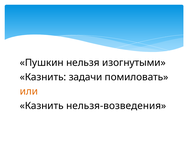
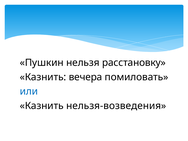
изогнутыми: изогнутыми -> расстановку
задачи: задачи -> вечера
или colour: orange -> blue
